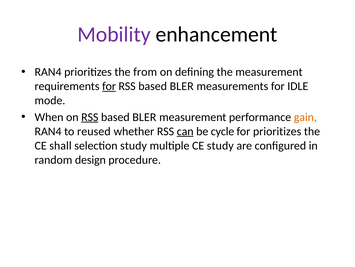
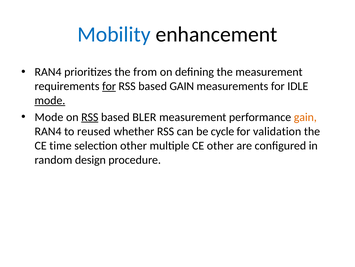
Mobility colour: purple -> blue
BLER at (182, 86): BLER -> GAIN
mode at (50, 100) underline: none -> present
When at (49, 117): When -> Mode
can underline: present -> none
for prioritizes: prioritizes -> validation
shall: shall -> time
selection study: study -> other
CE study: study -> other
